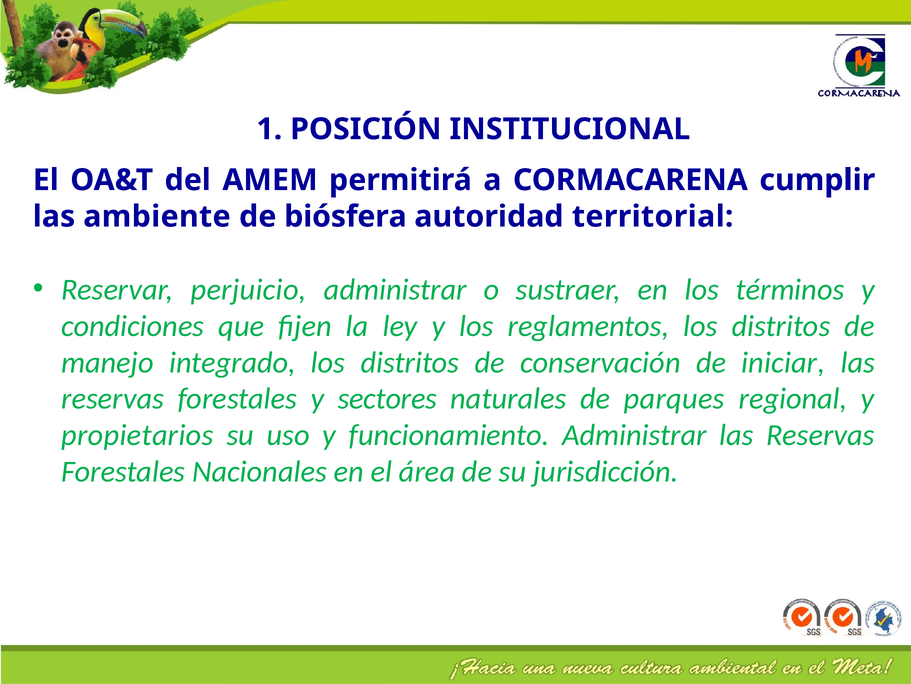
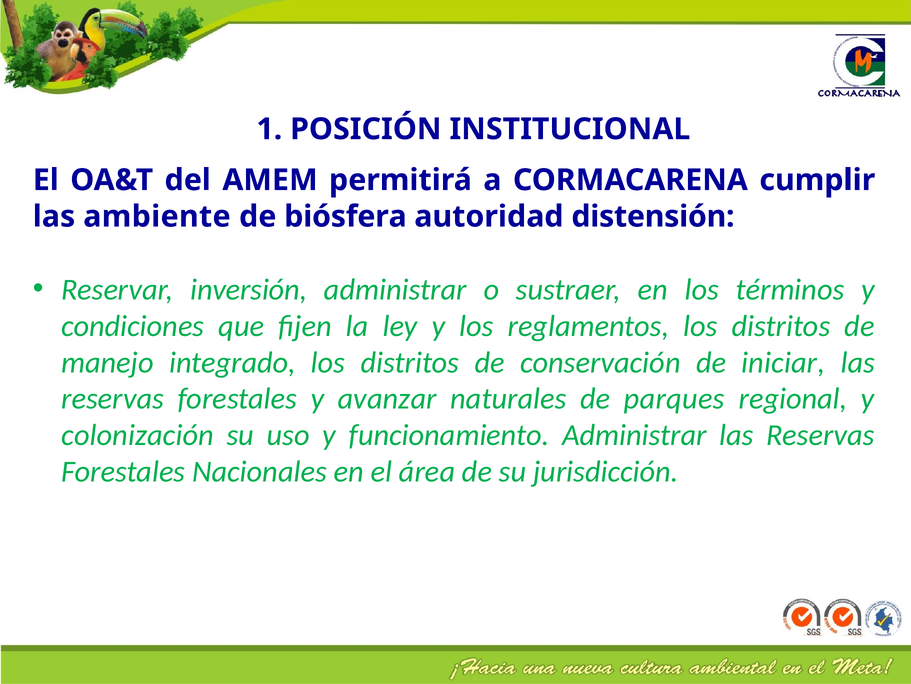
territorial: territorial -> distensión
perjuicio: perjuicio -> inversión
sectores: sectores -> avanzar
propietarios: propietarios -> colonización
